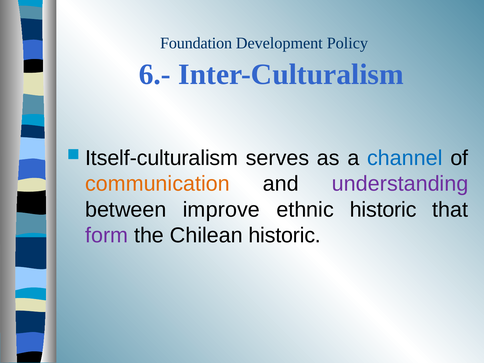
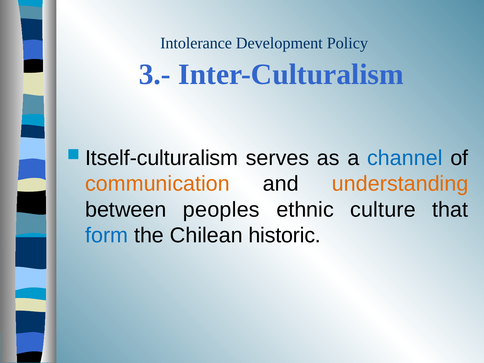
Foundation: Foundation -> Intolerance
6.-: 6.- -> 3.-
understanding colour: purple -> orange
improve: improve -> peoples
ethnic historic: historic -> culture
form colour: purple -> blue
